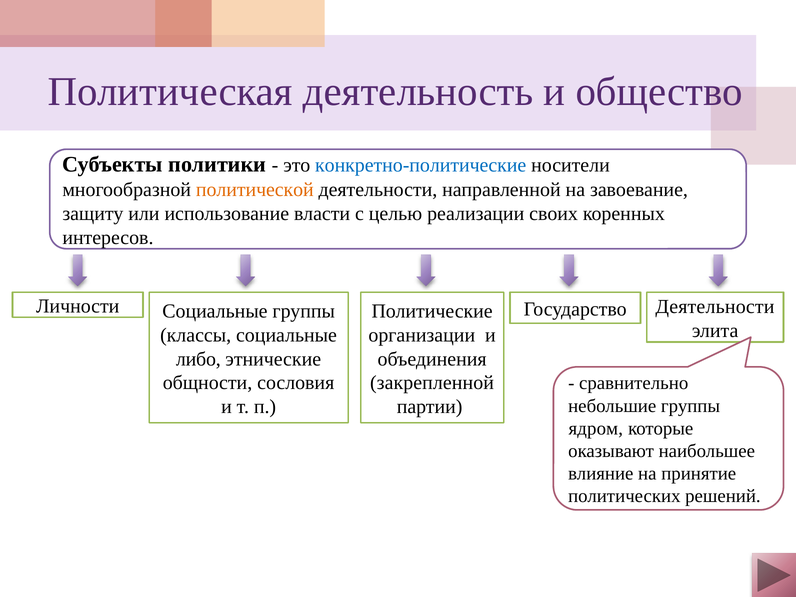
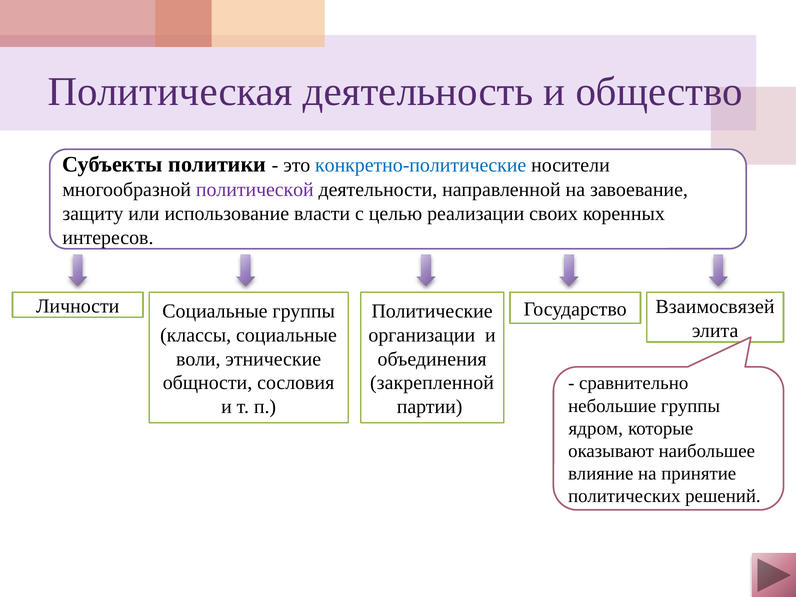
политической colour: orange -> purple
Государство Деятельности: Деятельности -> Взаимосвязей
либо: либо -> воли
